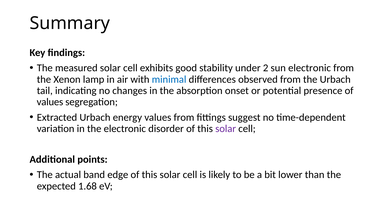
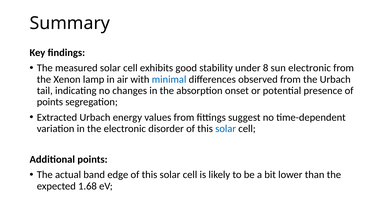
2: 2 -> 8
values at (50, 102): values -> points
solar at (226, 129) colour: purple -> blue
